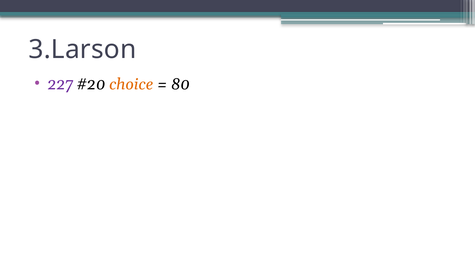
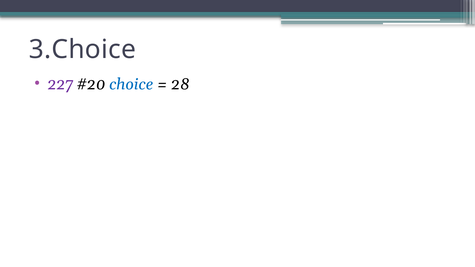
3.Larson: 3.Larson -> 3.Choice
choice colour: orange -> blue
80: 80 -> 28
